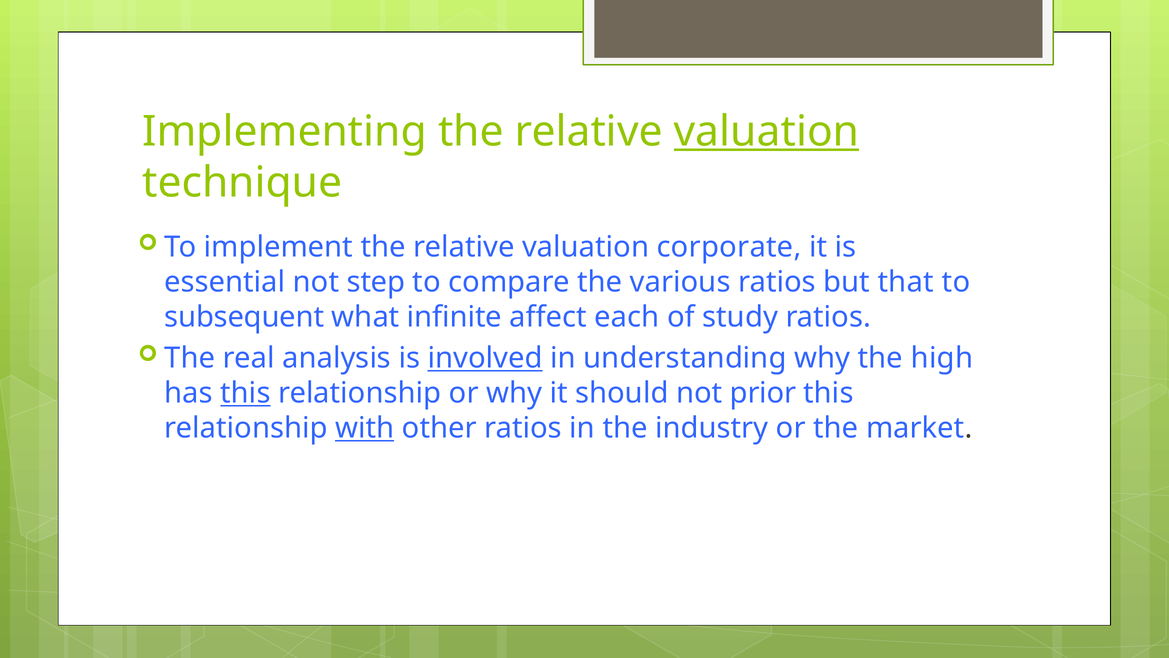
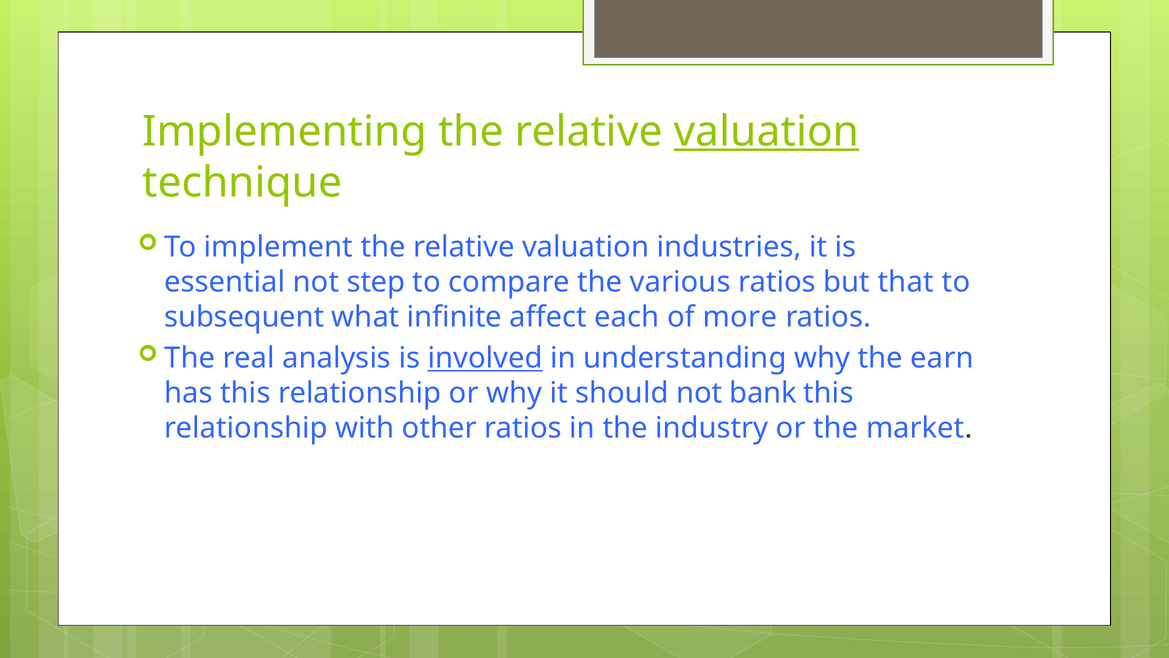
corporate: corporate -> industries
study: study -> more
high: high -> earn
this at (245, 393) underline: present -> none
prior: prior -> bank
with underline: present -> none
